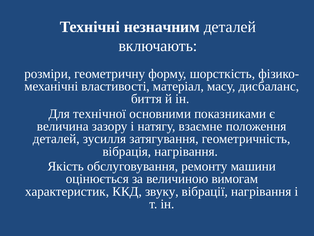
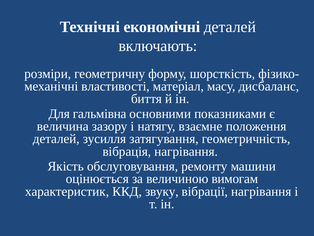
незначним: незначним -> економічні
технічної: технічної -> гальмівна
